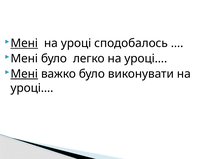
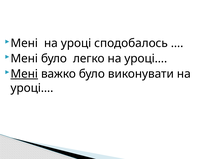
Мені at (24, 43) underline: present -> none
